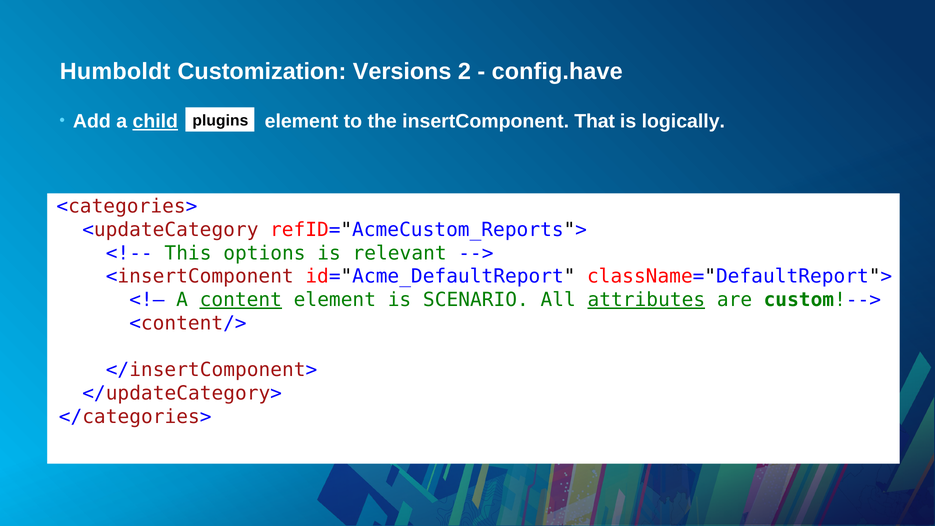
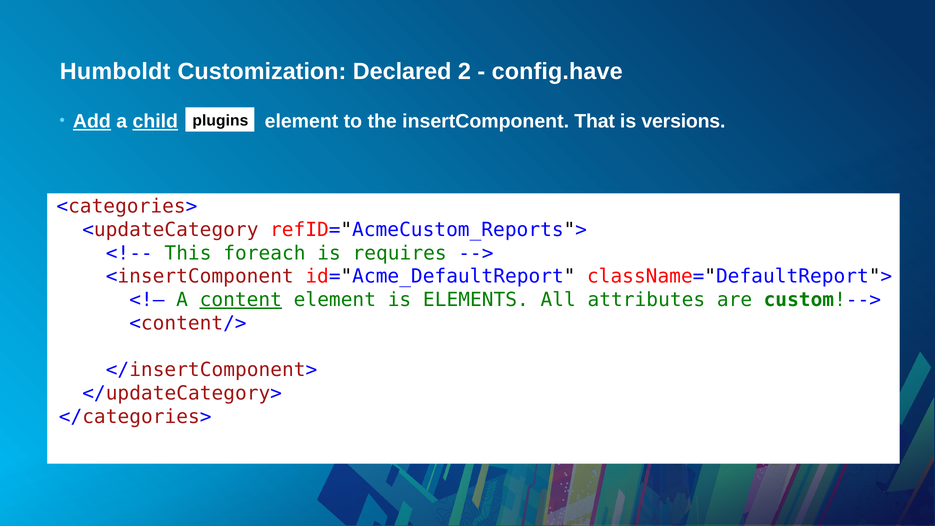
Versions: Versions -> Declared
Add underline: none -> present
logically: logically -> versions
options: options -> foreach
relevant: relevant -> requires
SCENARIO: SCENARIO -> ELEMENTS
attributes underline: present -> none
